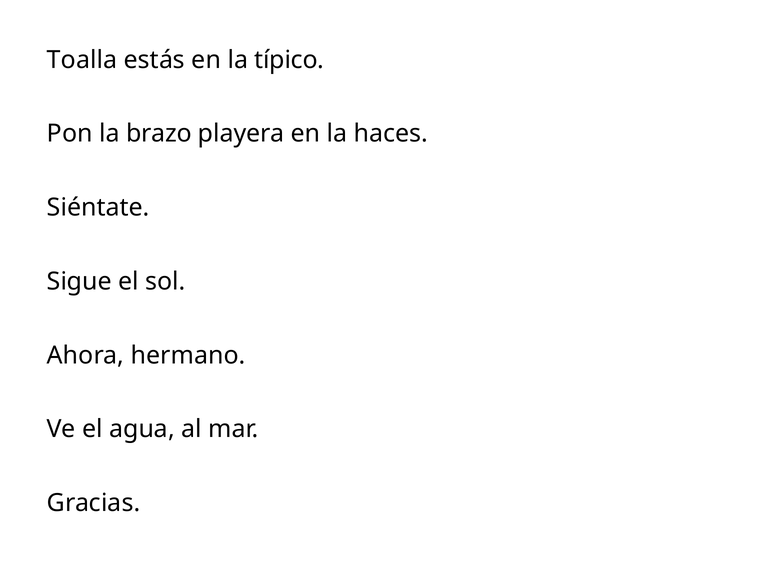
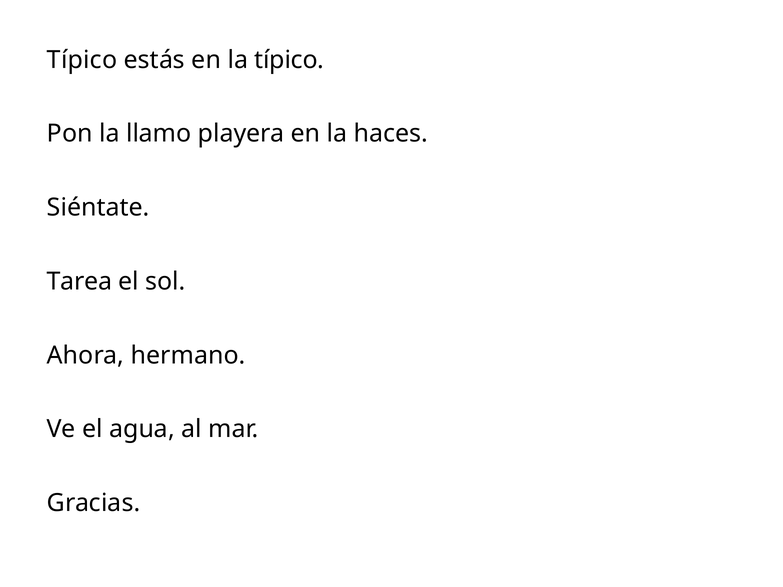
Toalla at (82, 60): Toalla -> Típico
brazo: brazo -> llamo
Sigue: Sigue -> Tarea
